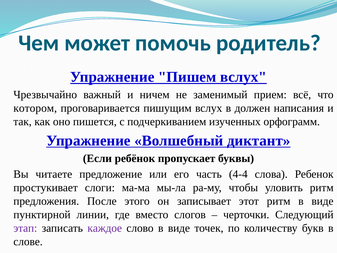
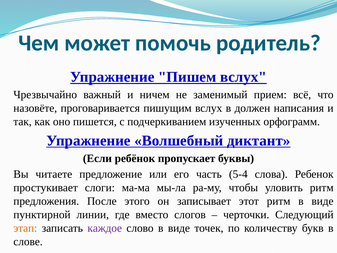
котором: котором -> назовёте
4-4: 4-4 -> 5-4
этап colour: purple -> orange
